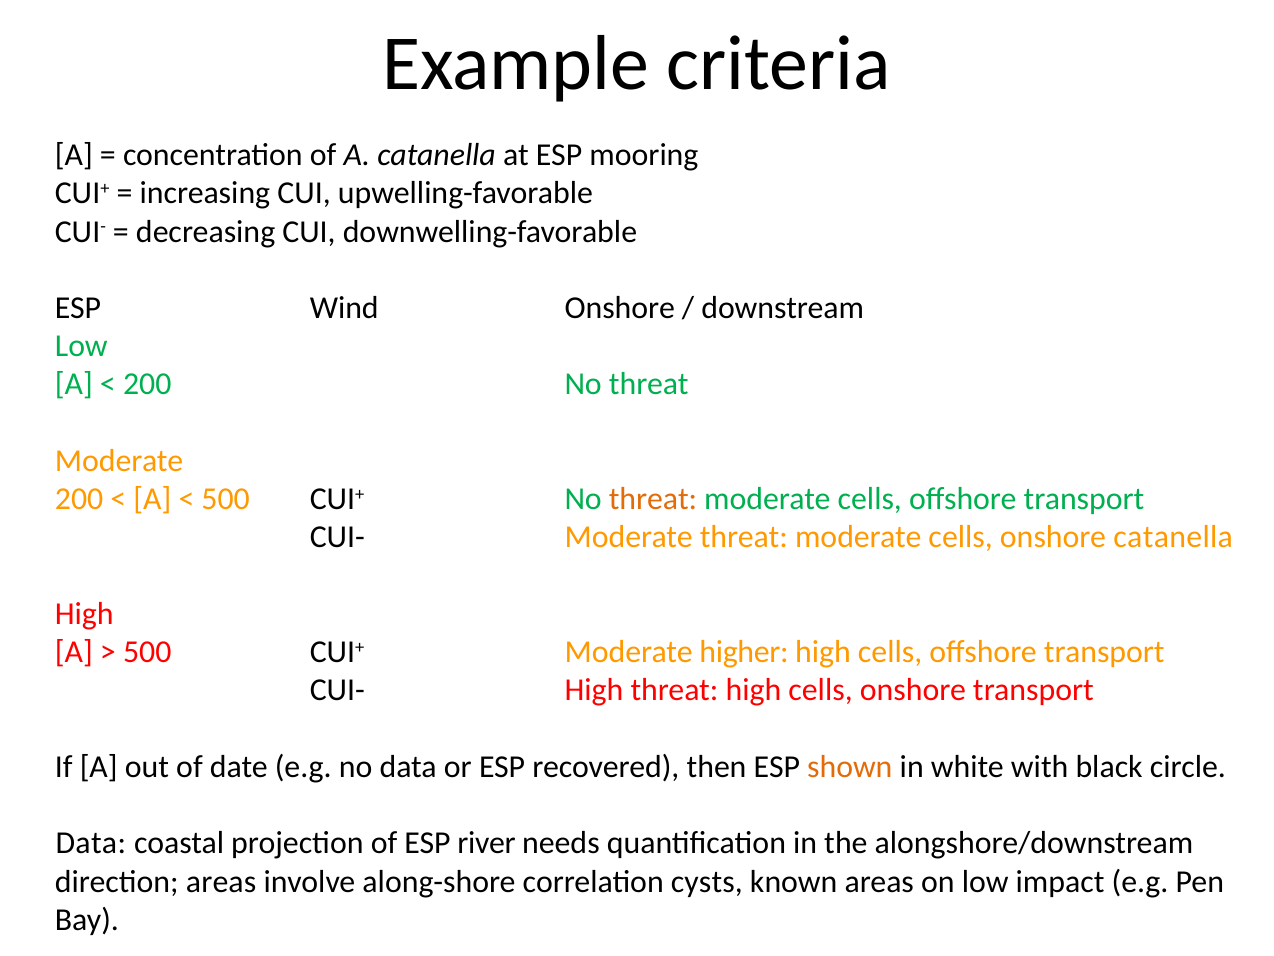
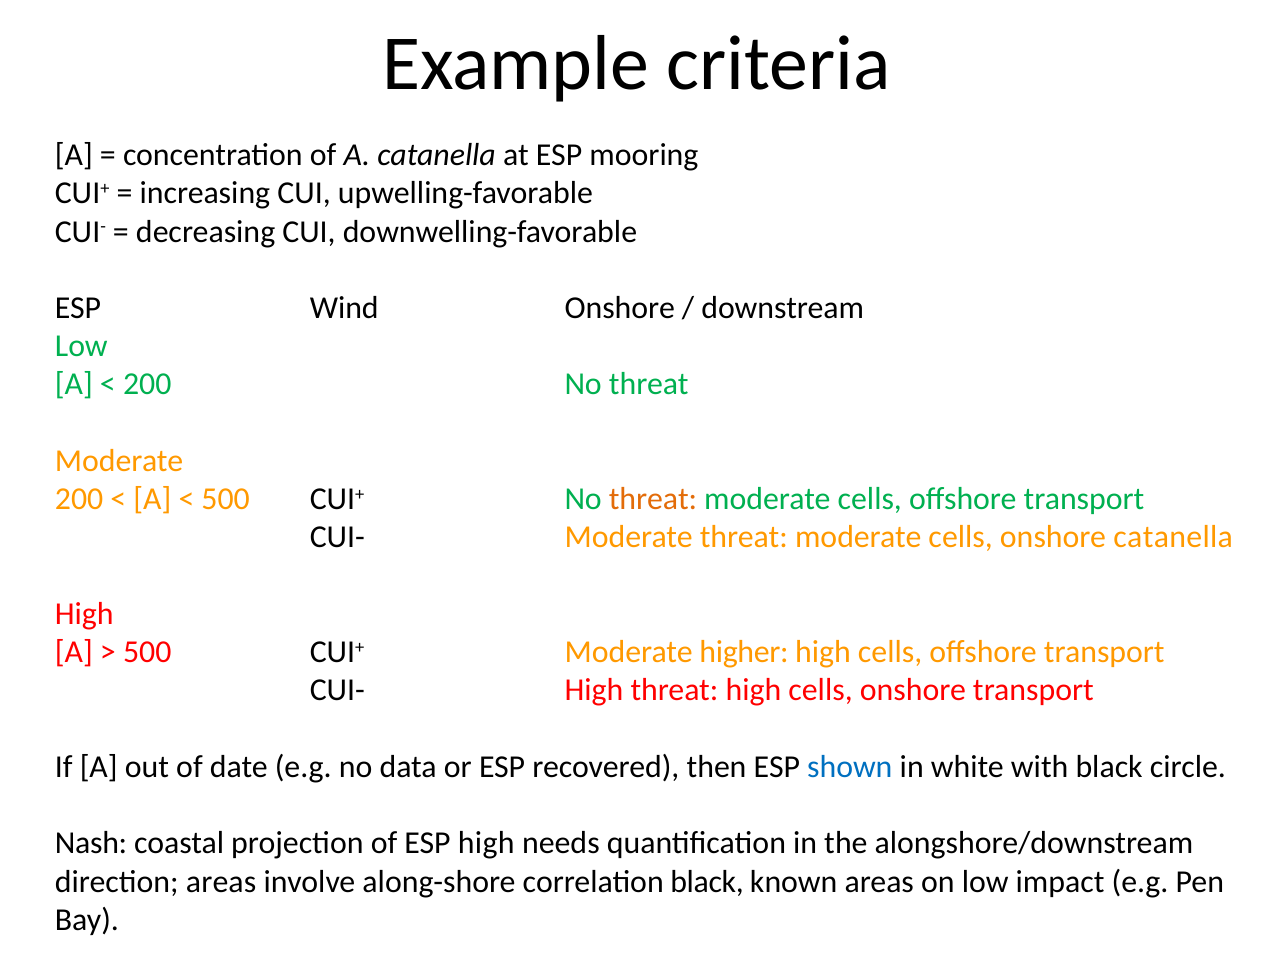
shown colour: orange -> blue
Data at (91, 843): Data -> Nash
ESP river: river -> high
correlation cysts: cysts -> black
